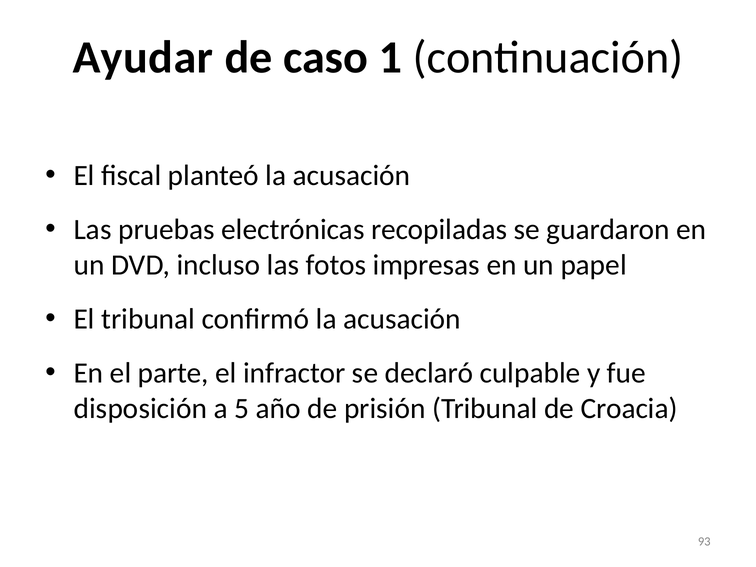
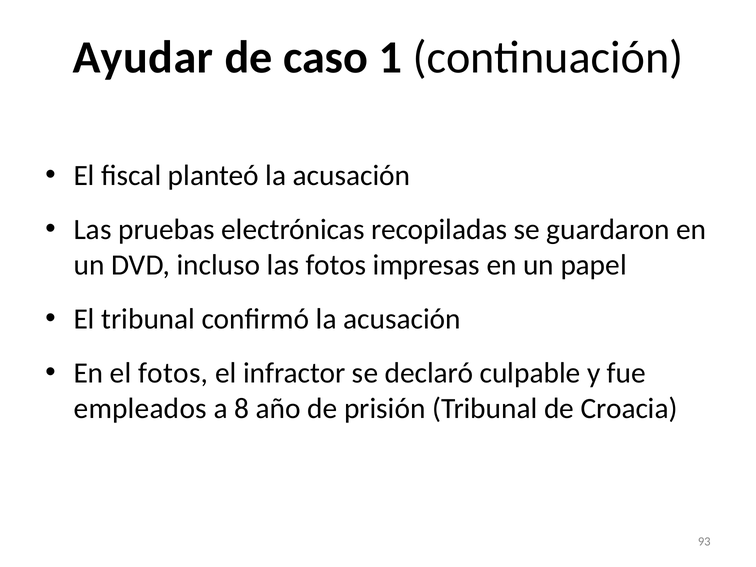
el parte: parte -> fotos
disposición: disposición -> empleados
5: 5 -> 8
